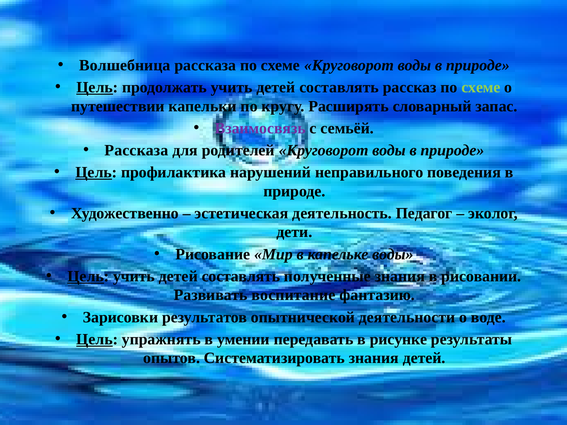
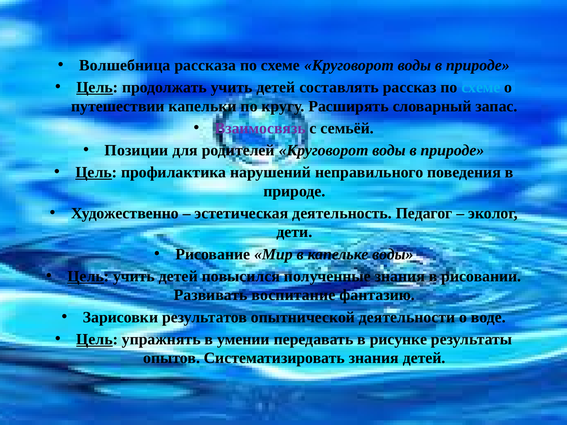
схеме at (481, 87) colour: light green -> light blue
Рассказа at (136, 150): Рассказа -> Позиции
Цель учить детей составлять: составлять -> повысился
